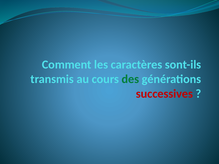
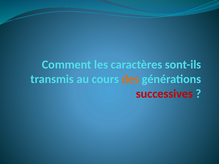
des colour: green -> orange
